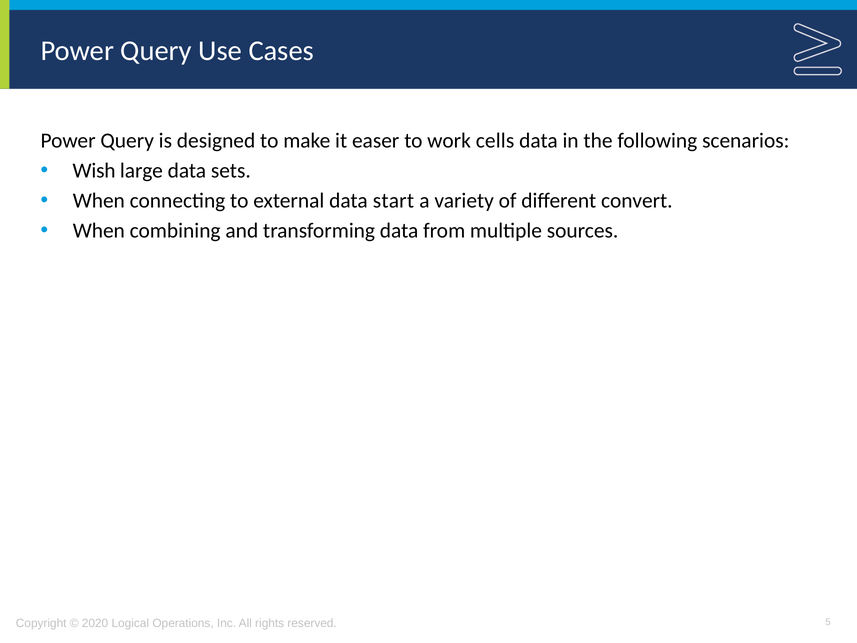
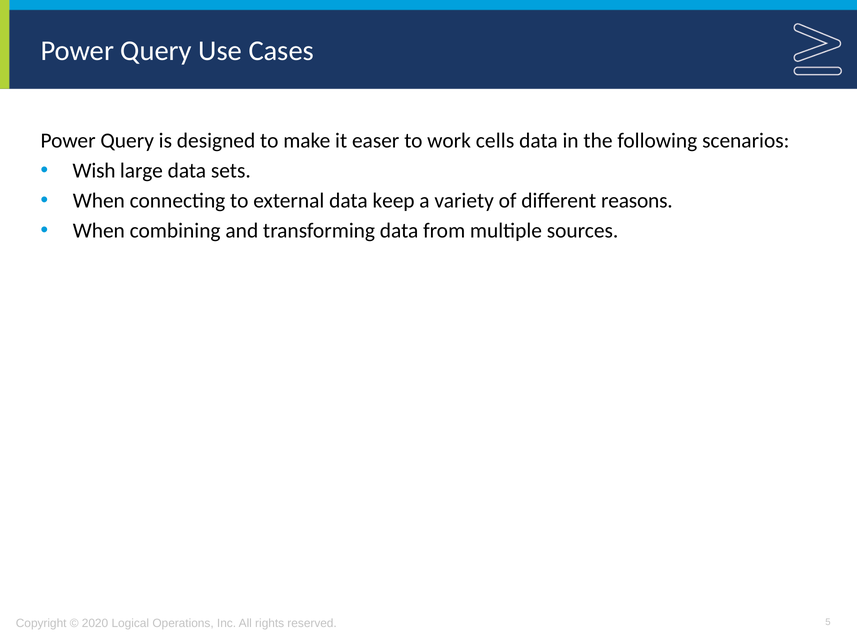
start: start -> keep
convert: convert -> reasons
